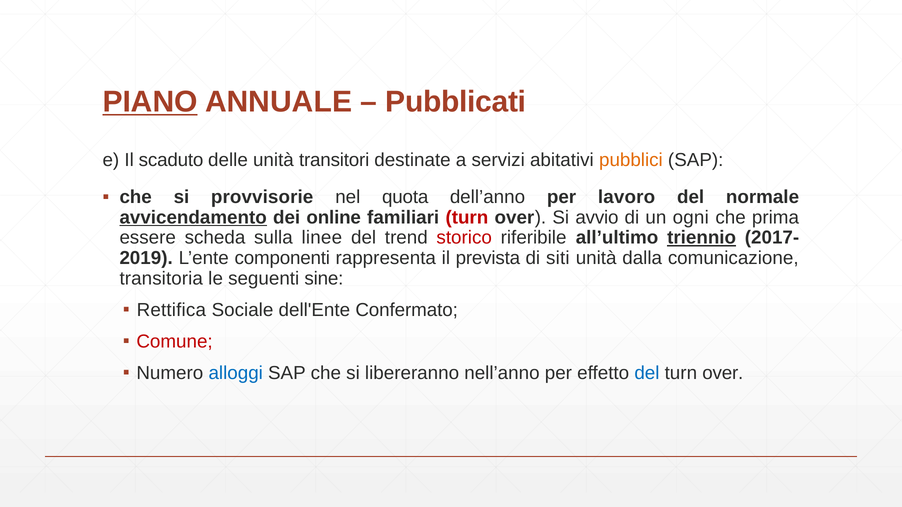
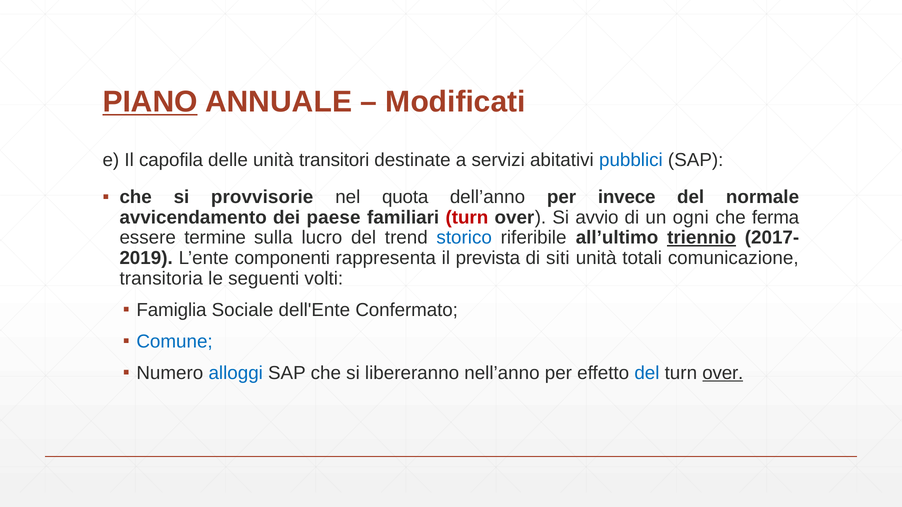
Pubblicati: Pubblicati -> Modificati
scaduto: scaduto -> capofila
pubblici colour: orange -> blue
lavoro: lavoro -> invece
avvicendamento underline: present -> none
online: online -> paese
prima: prima -> ferma
scheda: scheda -> termine
linee: linee -> lucro
storico colour: red -> blue
dalla: dalla -> totali
sine: sine -> volti
Rettifica: Rettifica -> Famiglia
Comune colour: red -> blue
over at (723, 373) underline: none -> present
